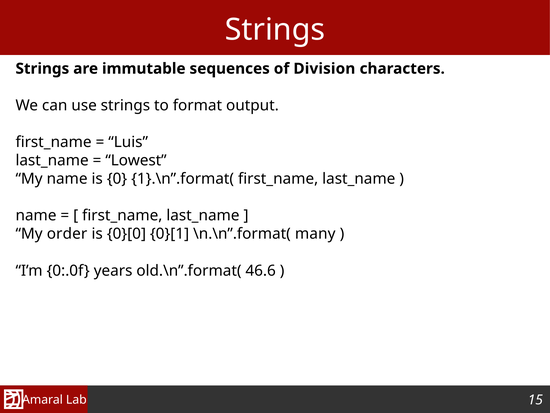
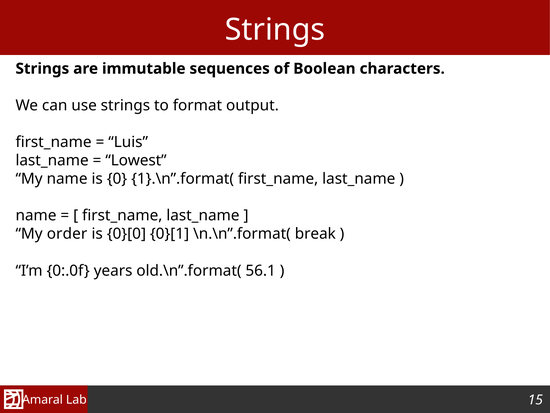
Division: Division -> Boolean
many: many -> break
46.6: 46.6 -> 56.1
